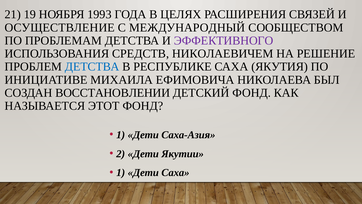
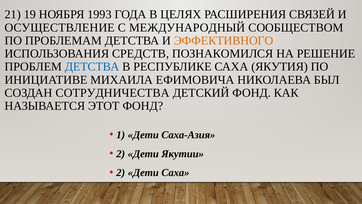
ЭФФЕКТИВНОГО colour: purple -> orange
НИКОЛАЕВИЧЕМ: НИКОЛАЕВИЧЕМ -> ПОЗНАКОМИЛСЯ
ВОССТАНОВЛЕНИИ: ВОССТАНОВЛЕНИИ -> СОТРУДНИЧЕСТВА
1 at (121, 172): 1 -> 2
